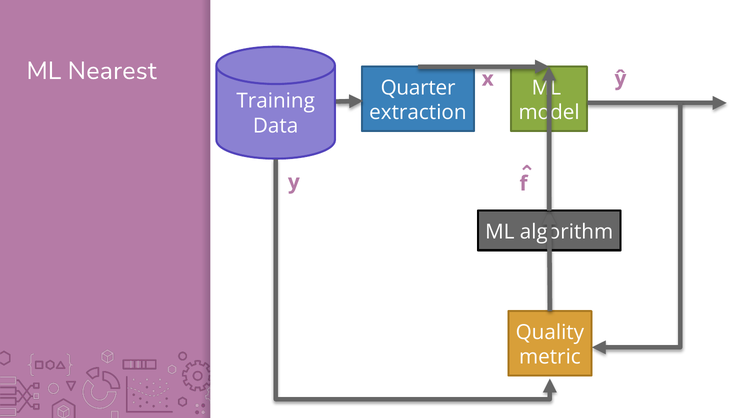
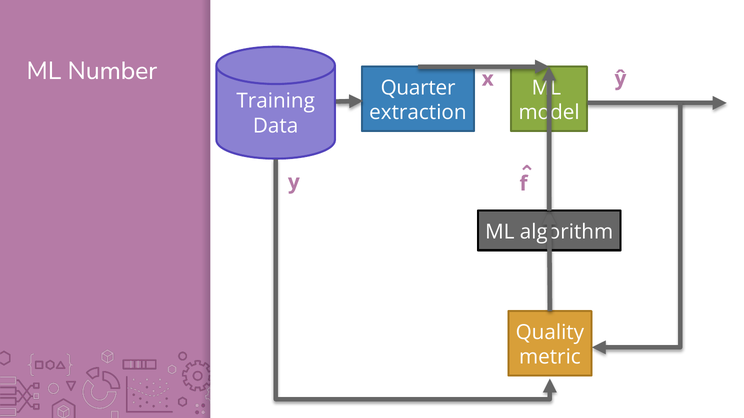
Nearest: Nearest -> Number
